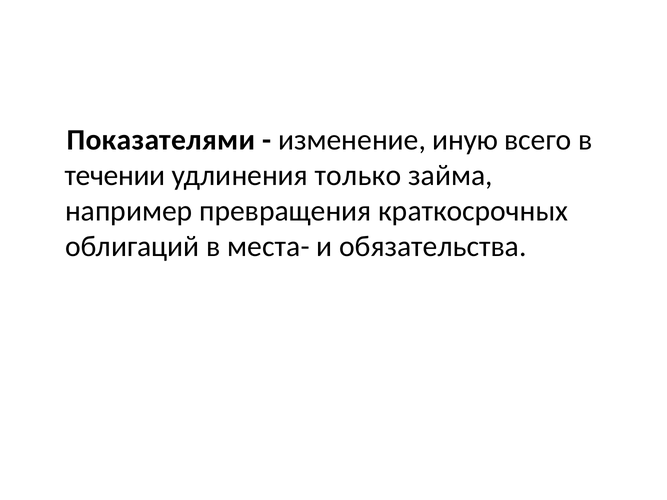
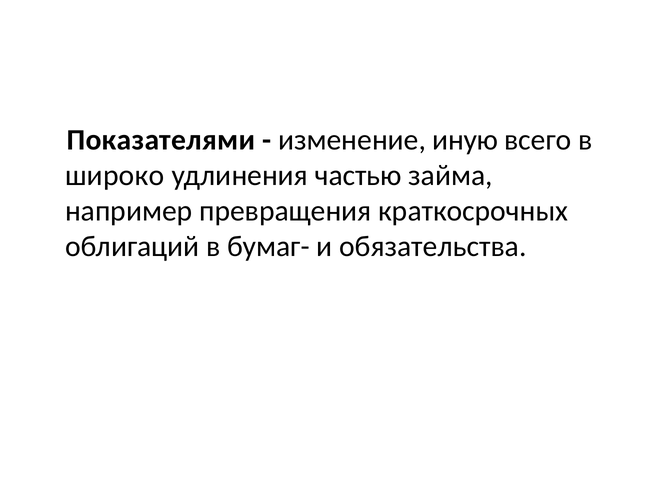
течении: течении -> широко
только: только -> частью
места-: места- -> бумаг-
